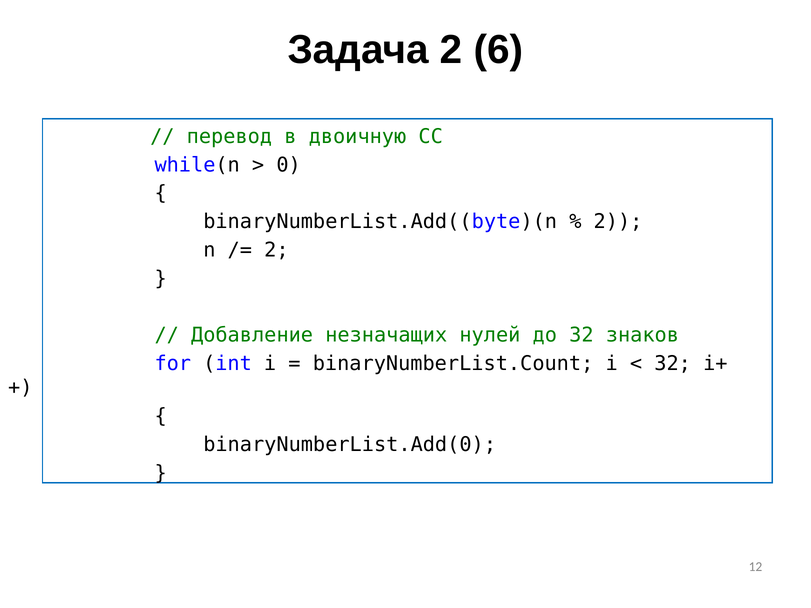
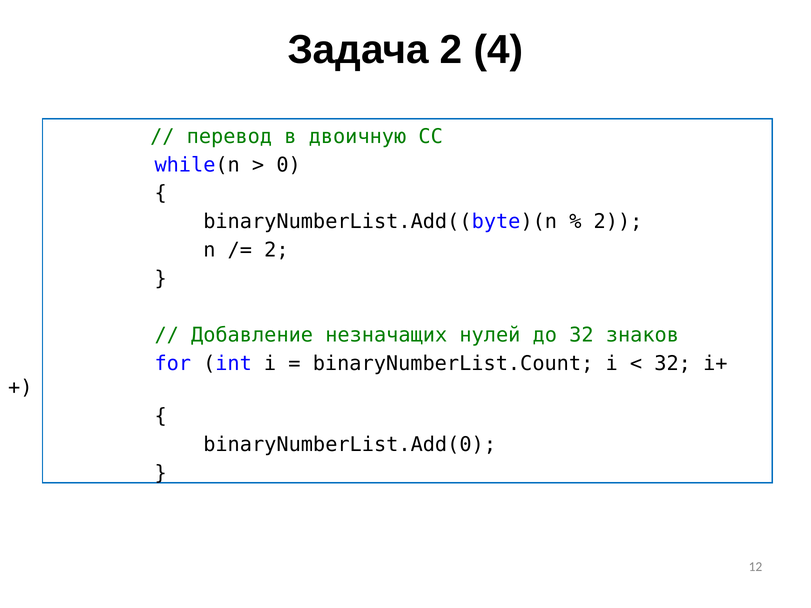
6: 6 -> 4
